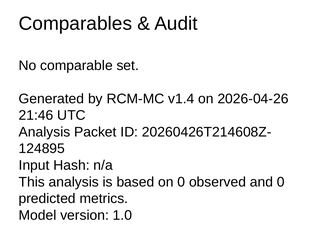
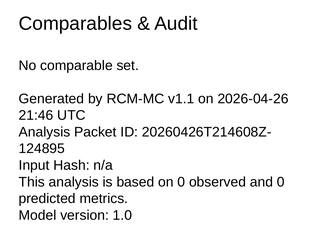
v1.4: v1.4 -> v1.1
